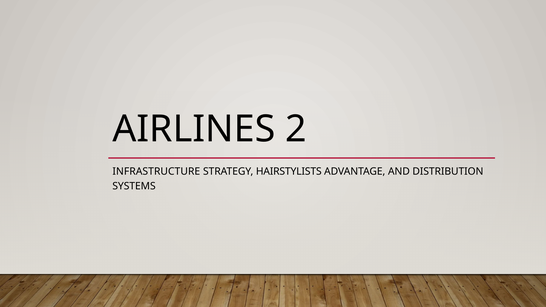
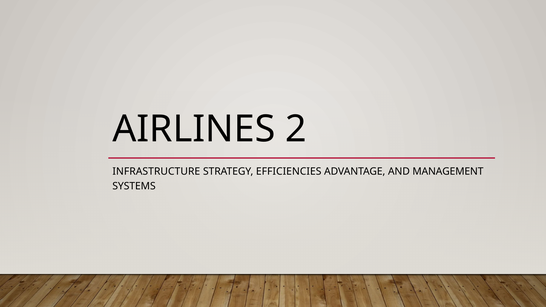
HAIRSTYLISTS: HAIRSTYLISTS -> EFFICIENCIES
DISTRIBUTION: DISTRIBUTION -> MANAGEMENT
